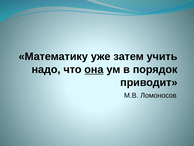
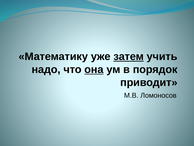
затем underline: none -> present
